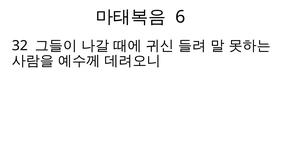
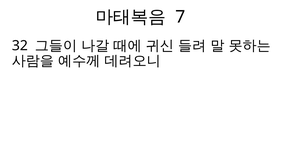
6: 6 -> 7
